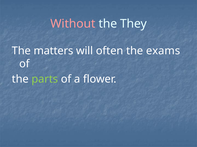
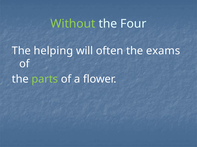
Without colour: pink -> light green
They: They -> Four
matters: matters -> helping
